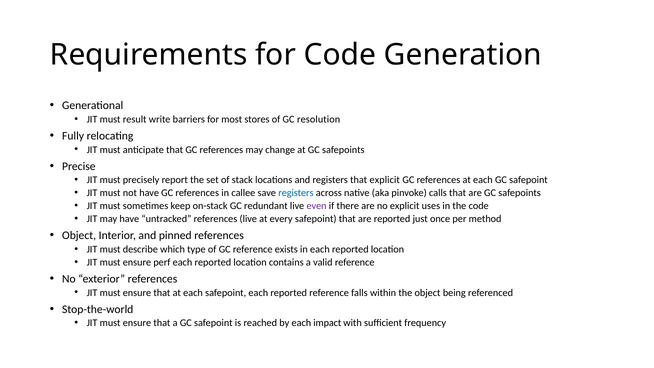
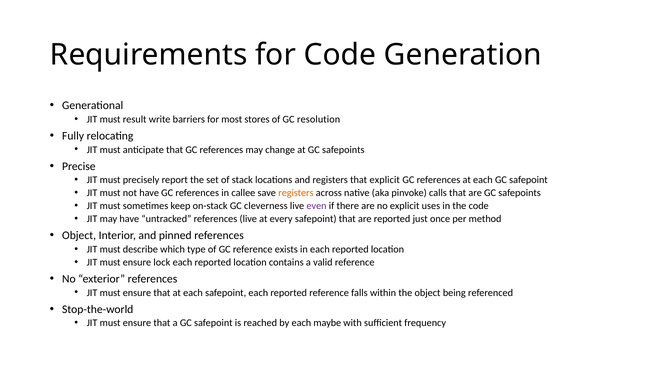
registers at (296, 193) colour: blue -> orange
redundant: redundant -> cleverness
perf: perf -> lock
impact: impact -> maybe
